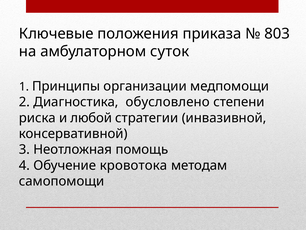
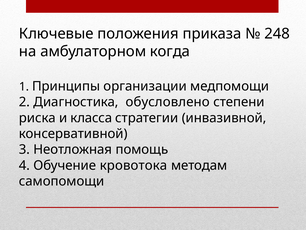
803: 803 -> 248
суток: суток -> когда
любой: любой -> класса
